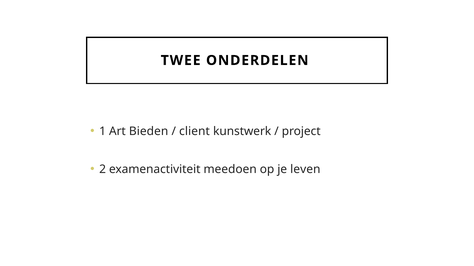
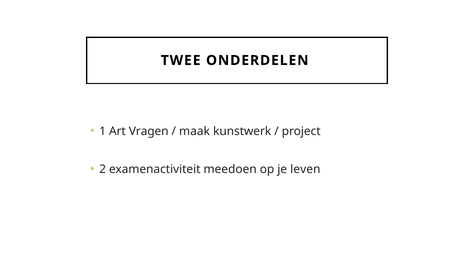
Bieden: Bieden -> Vragen
client: client -> maak
